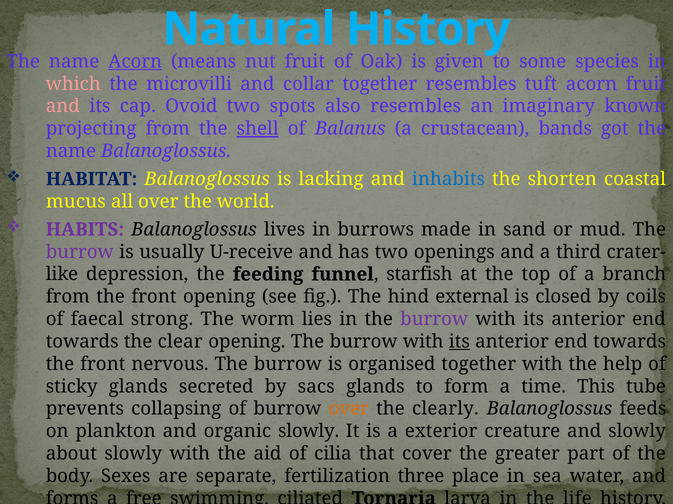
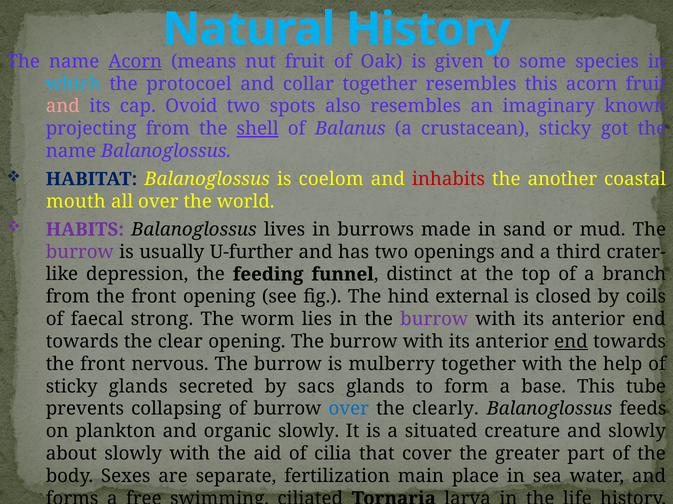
which colour: pink -> light blue
microvilli: microvilli -> protocoel
resembles tuft: tuft -> this
crustacean bands: bands -> sticky
lacking: lacking -> coelom
inhabits colour: blue -> red
the shorten: shorten -> another
mucus: mucus -> mouth
U-receive: U-receive -> U-further
starfish: starfish -> distinct
its at (459, 342) underline: present -> none
end at (571, 342) underline: none -> present
organised: organised -> mulberry
time: time -> base
over at (349, 409) colour: orange -> blue
exterior: exterior -> situated
three: three -> main
